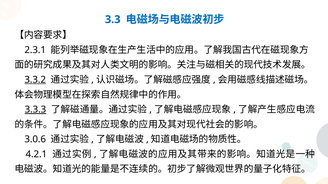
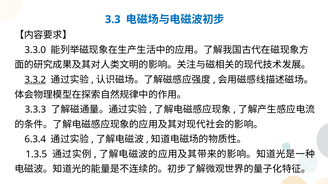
2.3.1: 2.3.1 -> 3.3.0
3.3.3 underline: present -> none
3.0.6: 3.0.6 -> 6.3.4
4.2.1: 4.2.1 -> 1.3.5
